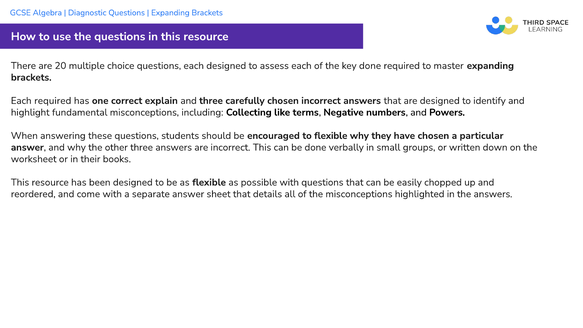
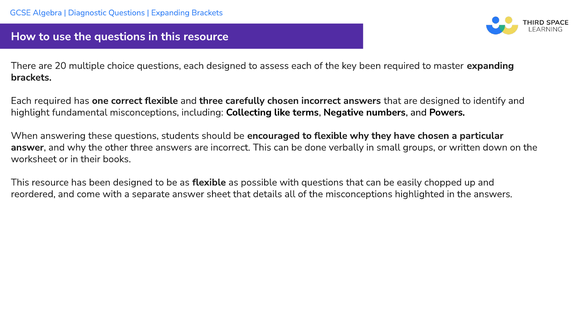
key done: done -> been
correct explain: explain -> flexible
